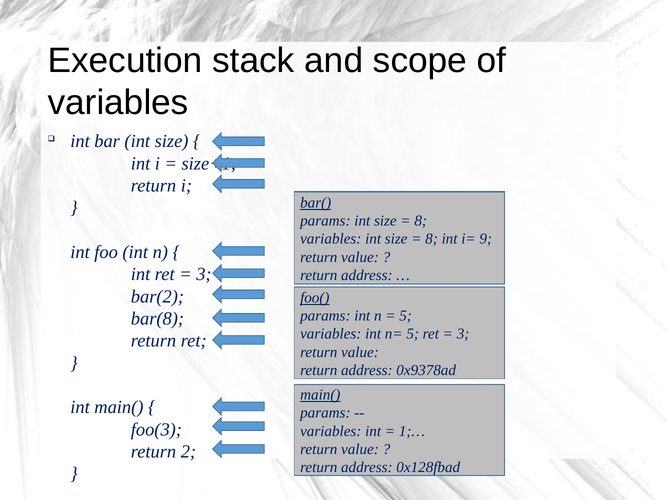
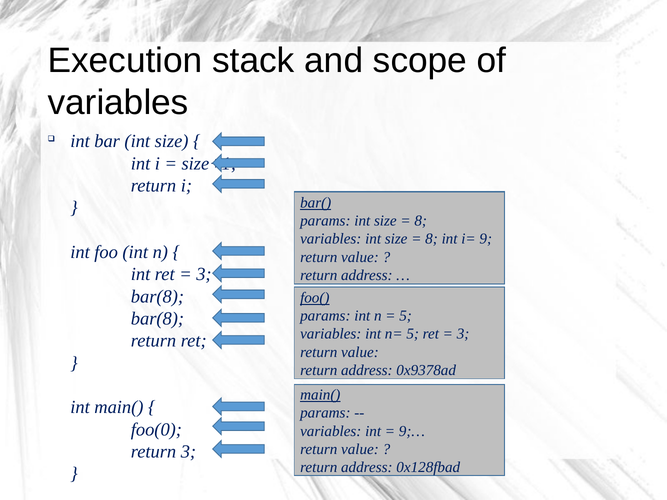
bar(2 at (157, 297): bar(2 -> bar(8
foo(3: foo(3 -> foo(0
1;…: 1;… -> 9;…
return 2: 2 -> 3
